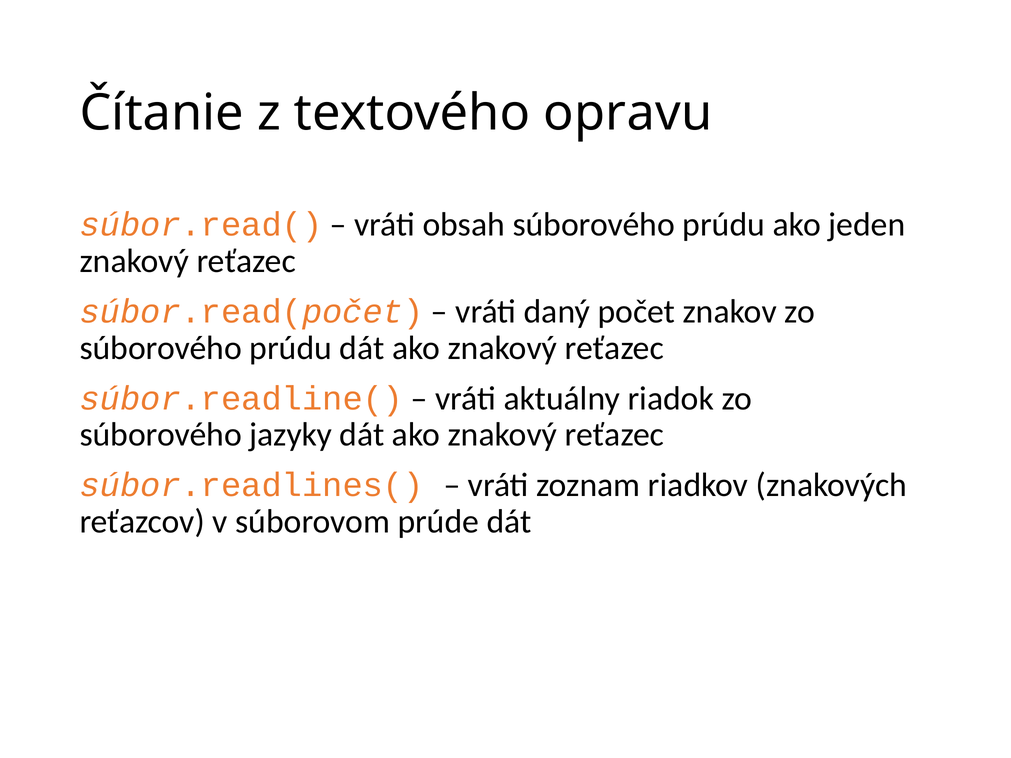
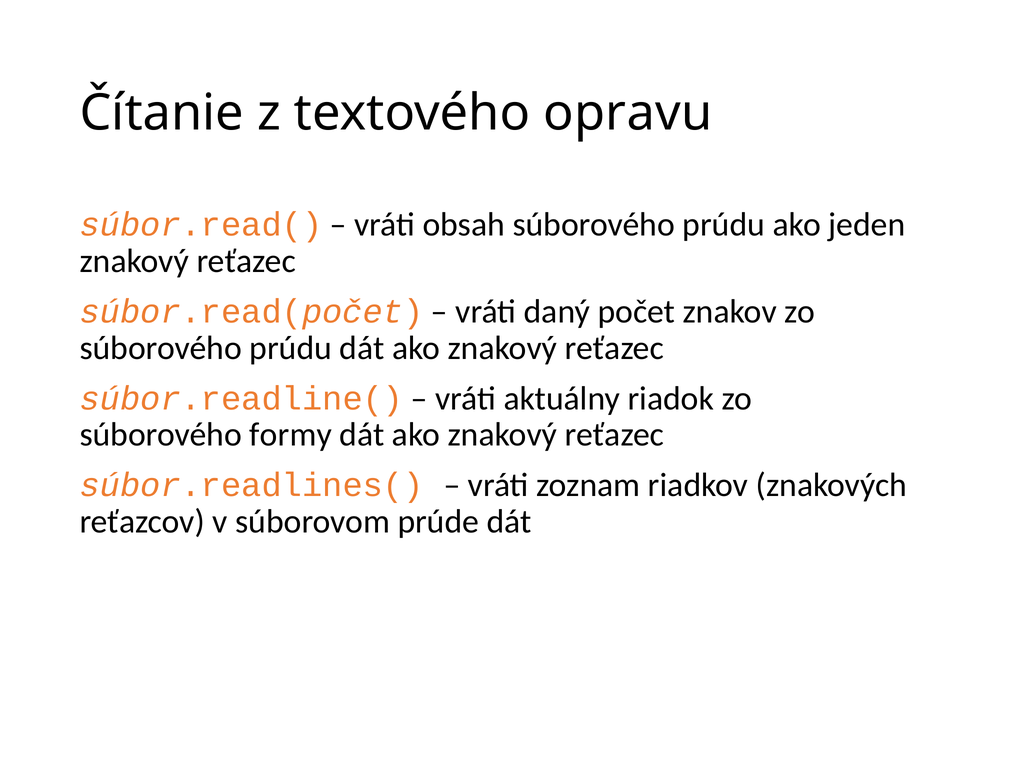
jazyky: jazyky -> formy
